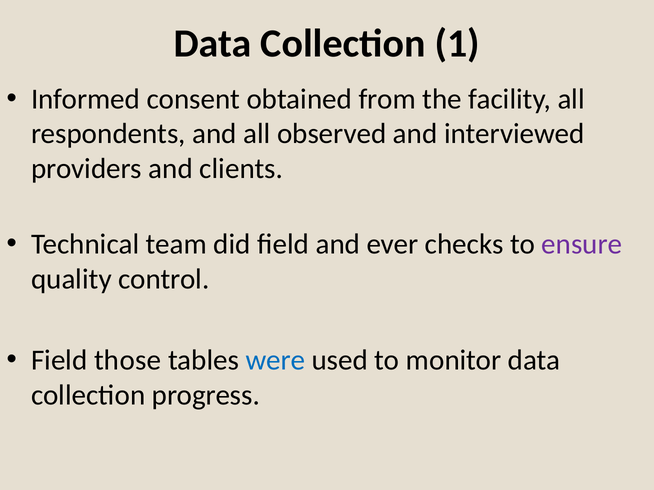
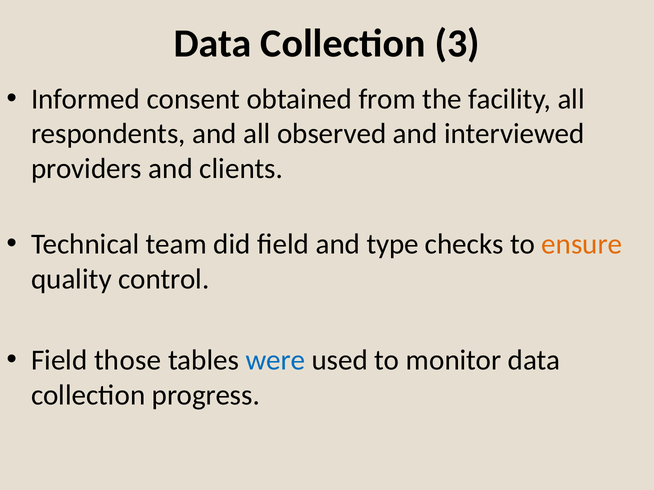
1: 1 -> 3
ever: ever -> type
ensure colour: purple -> orange
